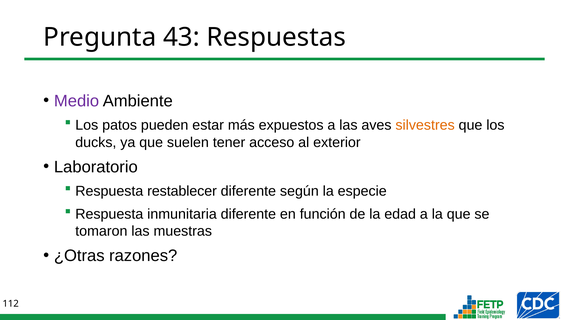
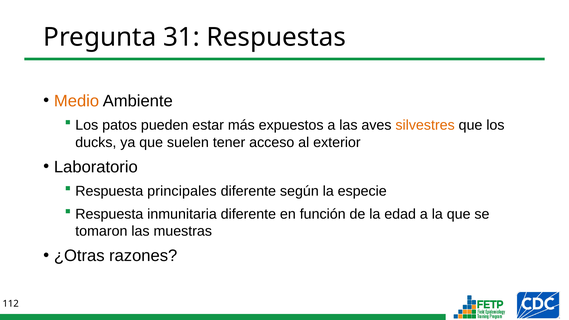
43: 43 -> 31
Medio colour: purple -> orange
restablecer: restablecer -> principales
